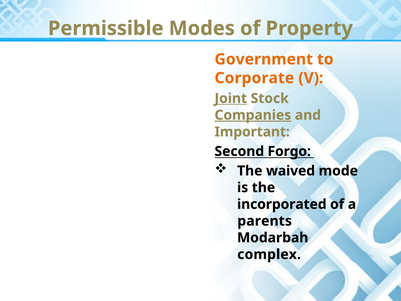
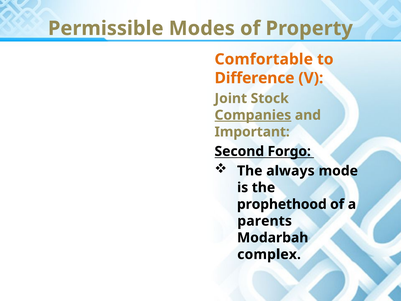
Government: Government -> Comfortable
Corporate: Corporate -> Difference
Joint underline: present -> none
waived: waived -> always
incorporated: incorporated -> prophethood
